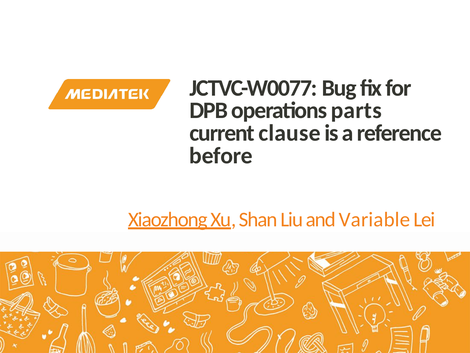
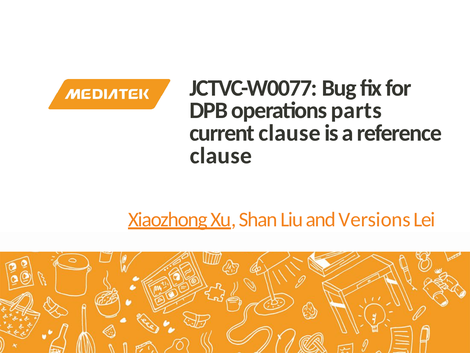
before at (221, 156): before -> clause
Variable: Variable -> Versions
